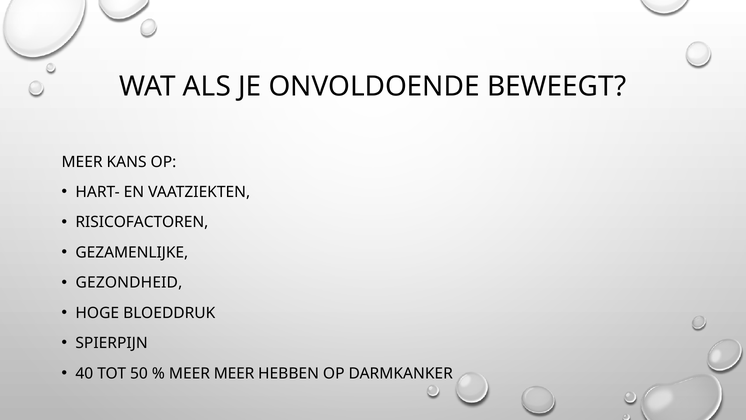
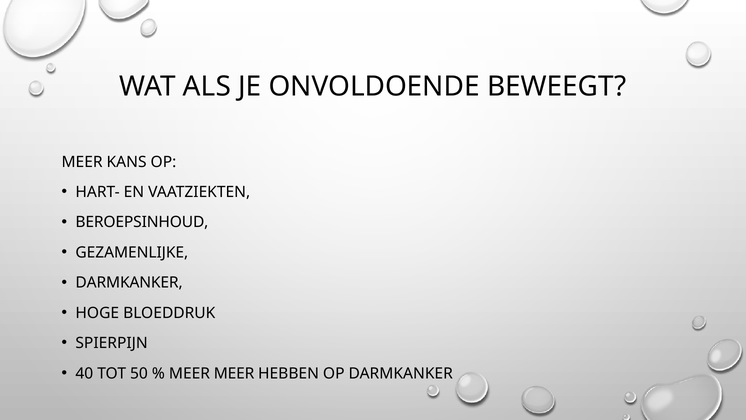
RISICOFACTOREN: RISICOFACTOREN -> BEROEPSINHOUD
GEZONDHEID at (129, 283): GEZONDHEID -> DARMKANKER
